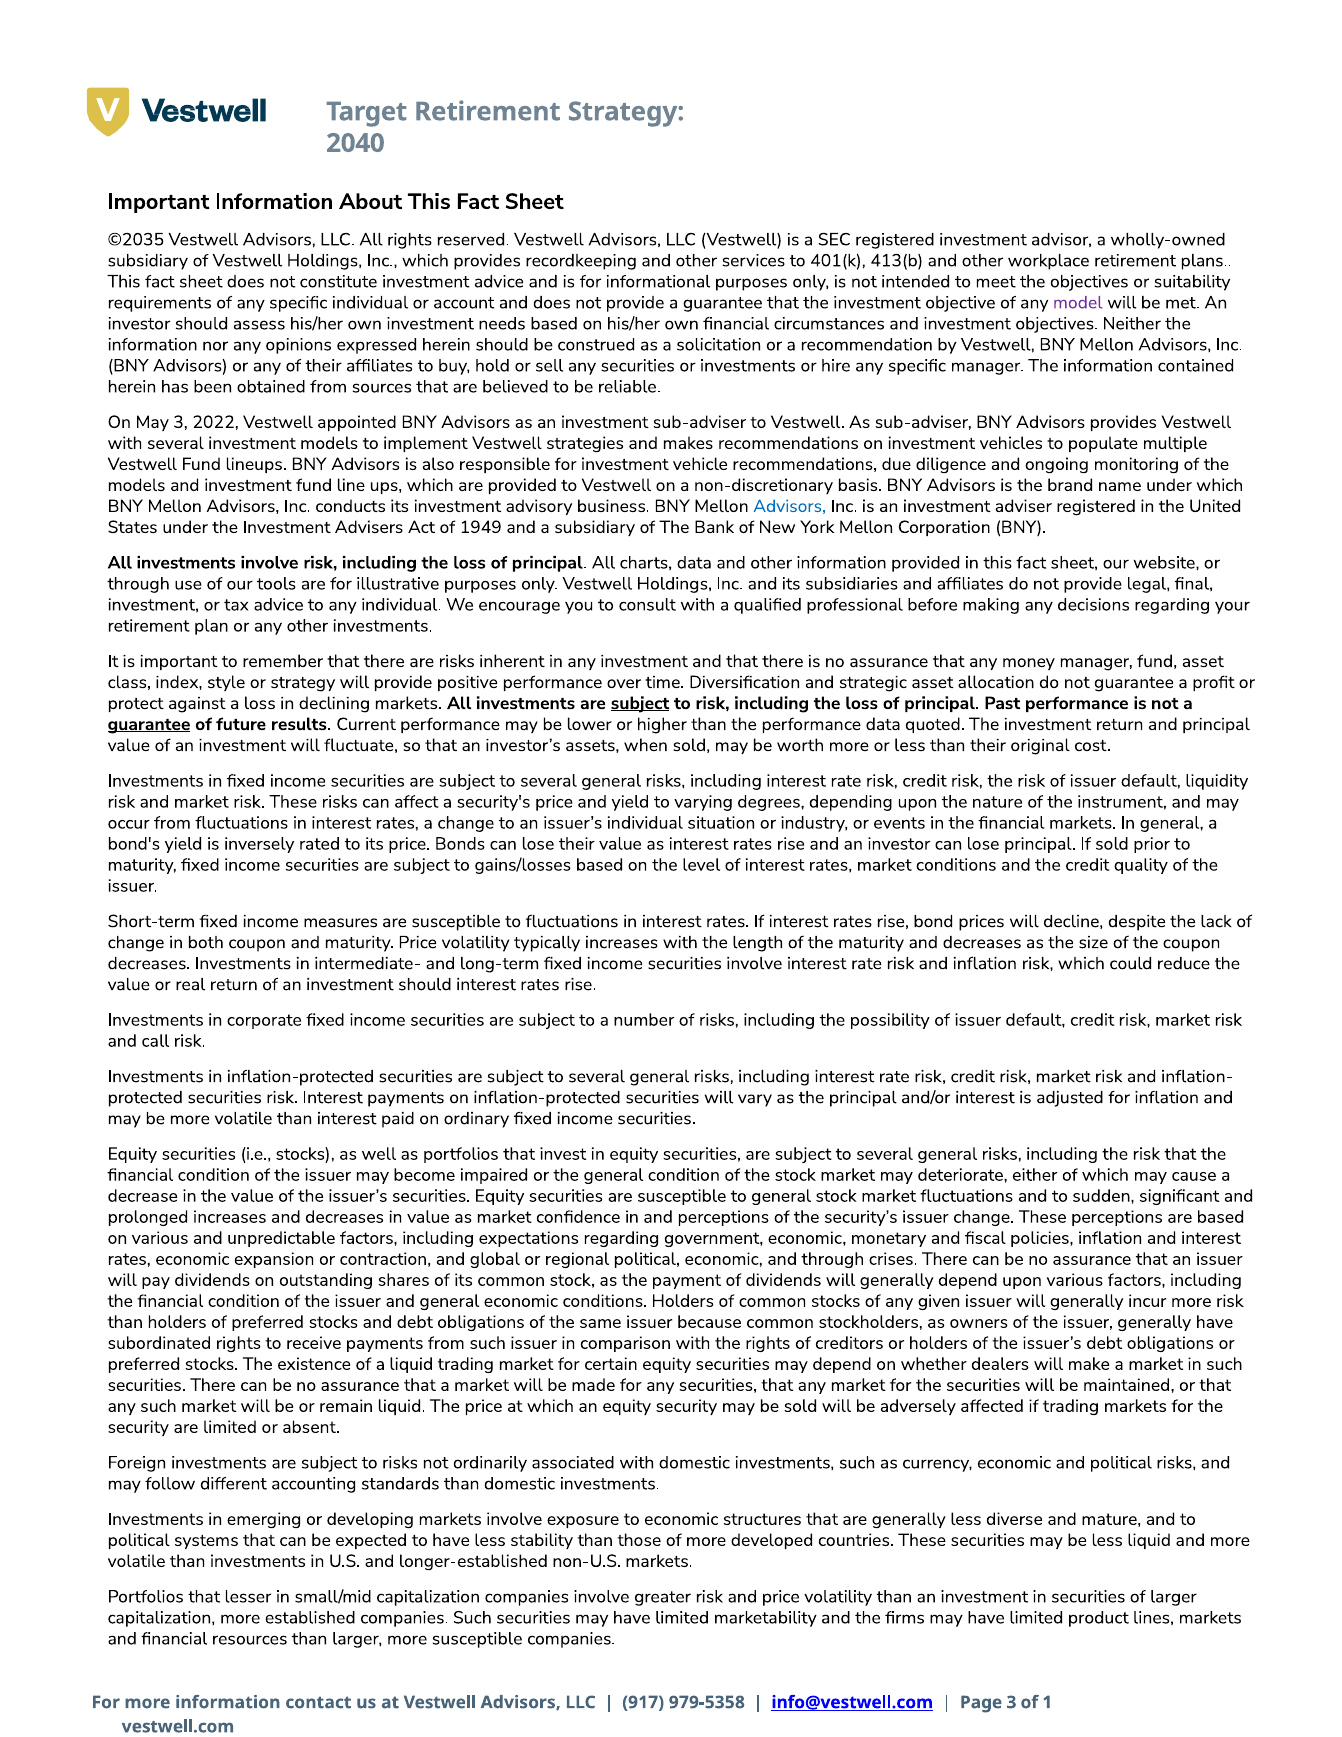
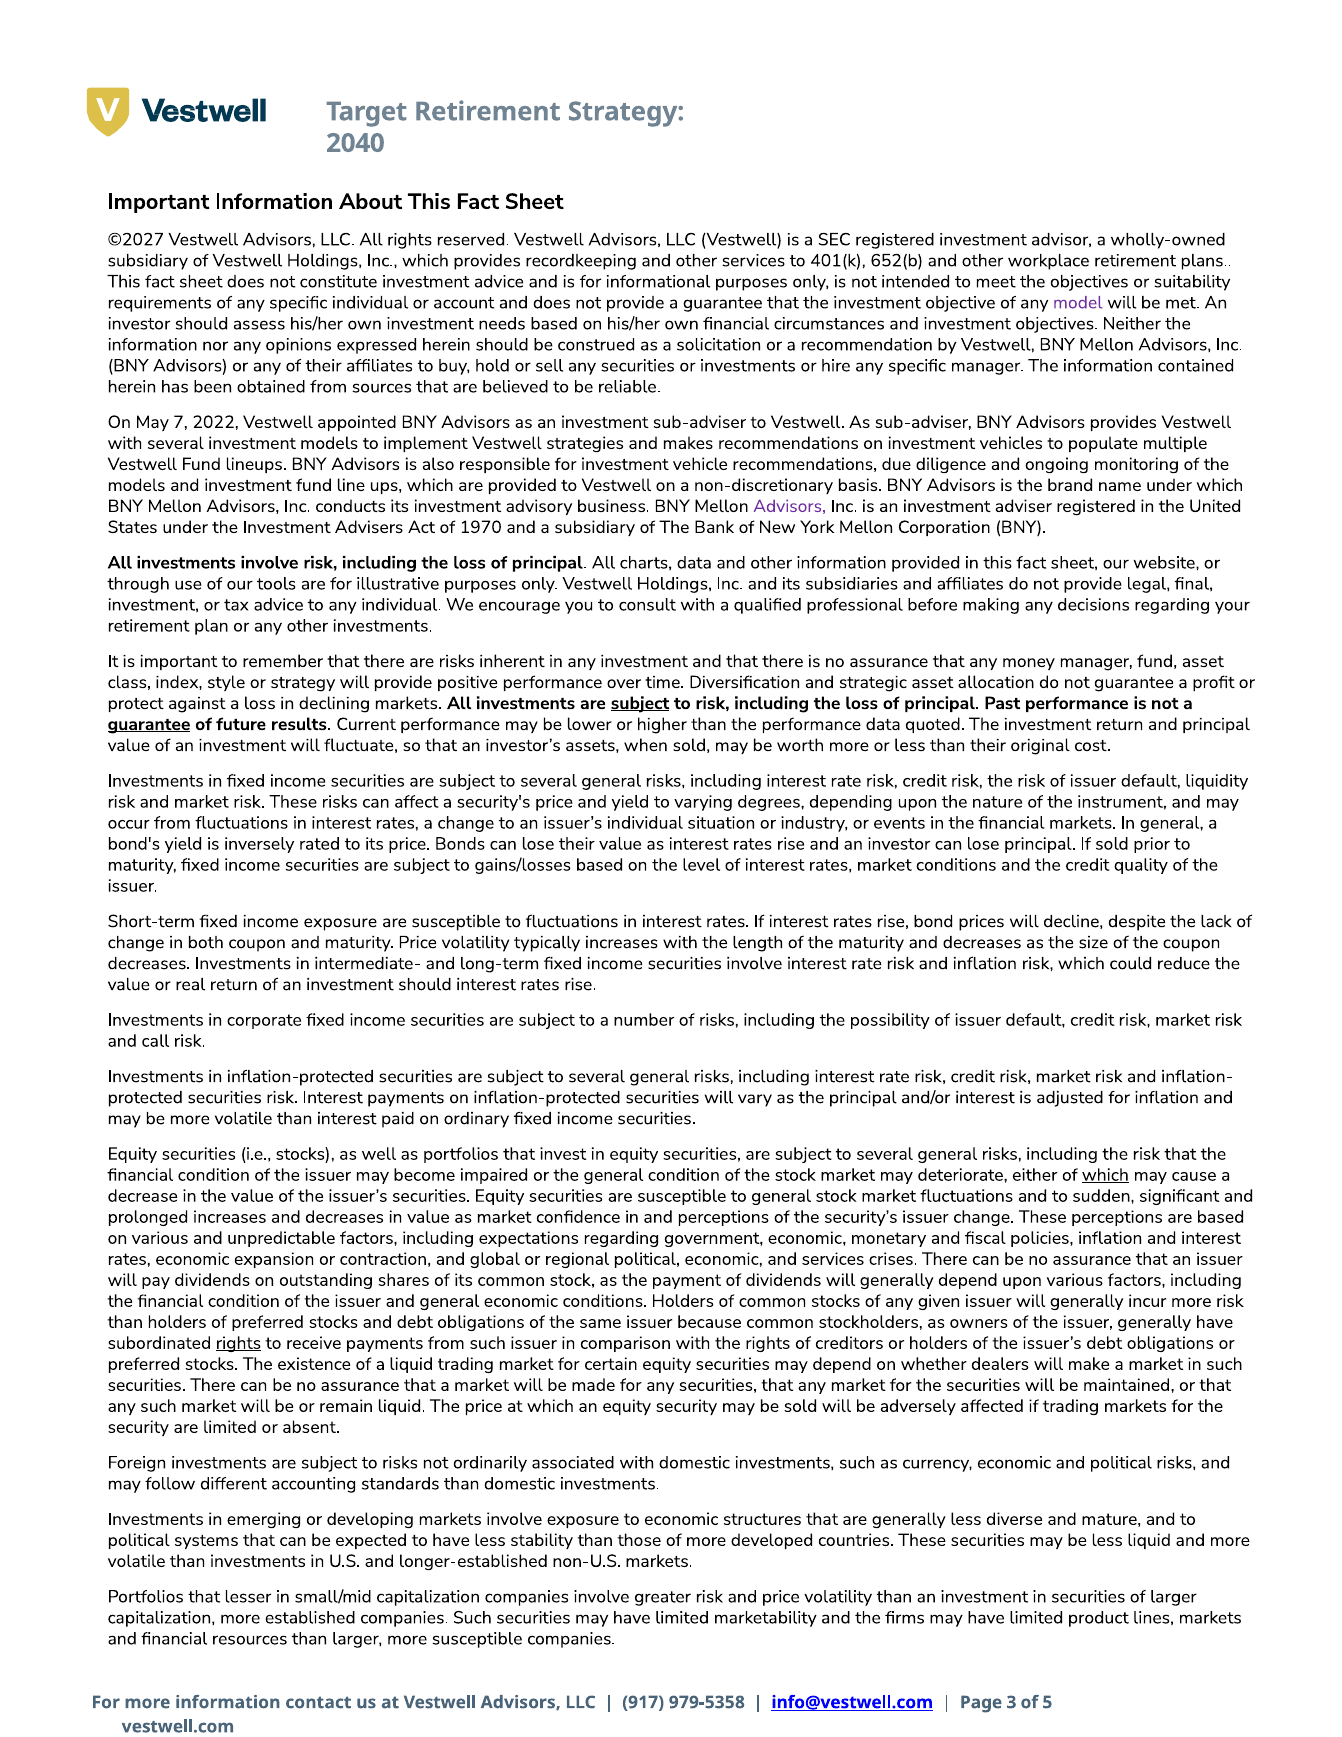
©2035: ©2035 -> ©2027
413(b: 413(b -> 652(b
May 3: 3 -> 7
Advisors at (790, 506) colour: blue -> purple
1949: 1949 -> 1970
income measures: measures -> exposure
which at (1105, 1175) underline: none -> present
and through: through -> services
rights at (238, 1343) underline: none -> present
1: 1 -> 5
